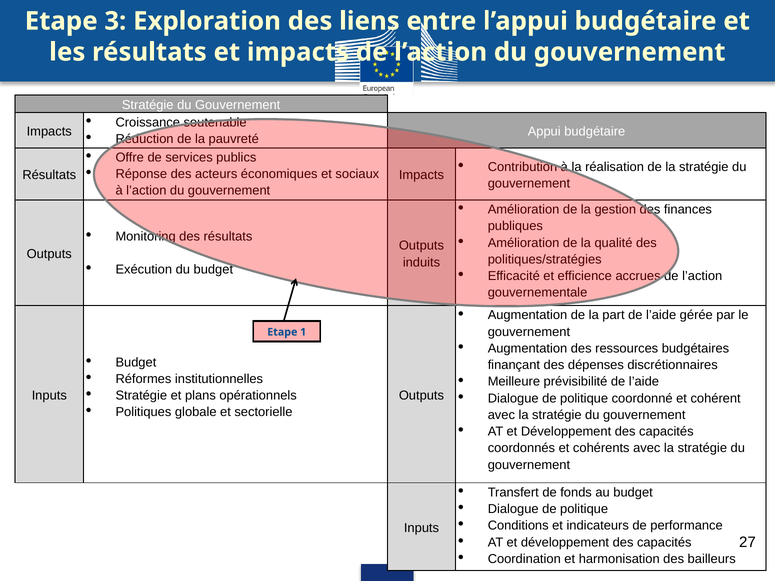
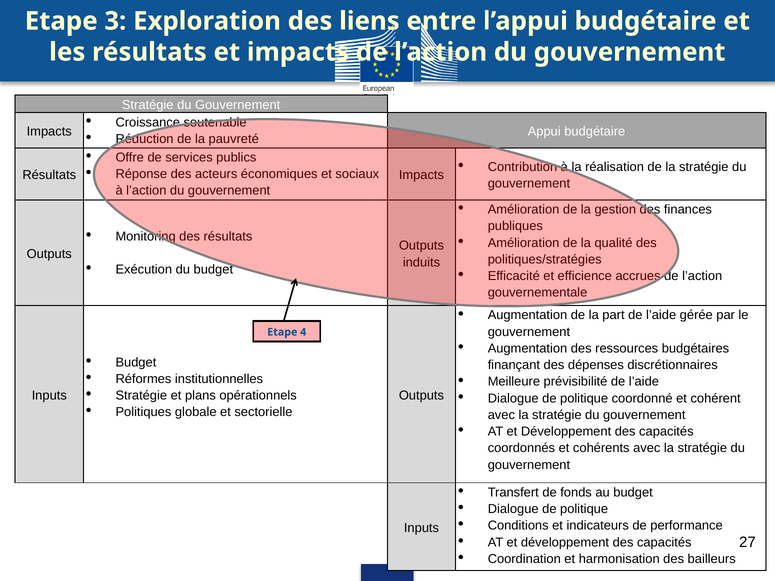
1: 1 -> 4
